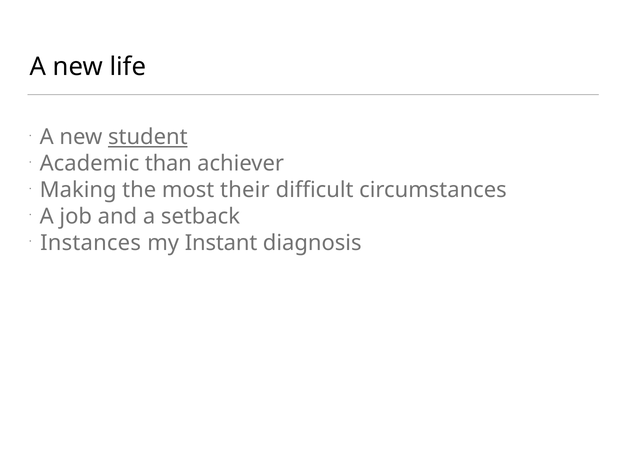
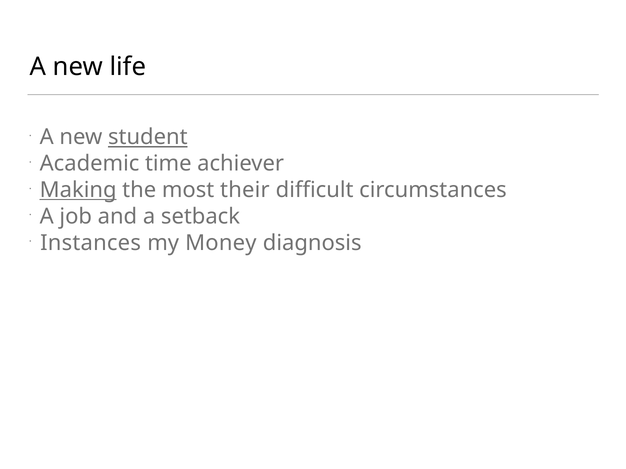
than: than -> time
Making underline: none -> present
Instant: Instant -> Money
